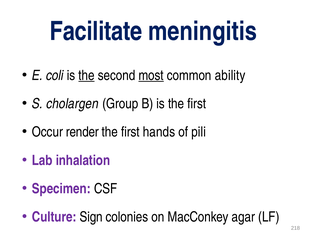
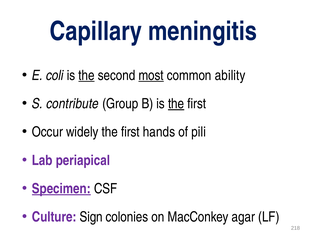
Facilitate: Facilitate -> Capillary
cholargen: cholargen -> contribute
the at (176, 104) underline: none -> present
render: render -> widely
inhalation: inhalation -> periapical
Specimen underline: none -> present
